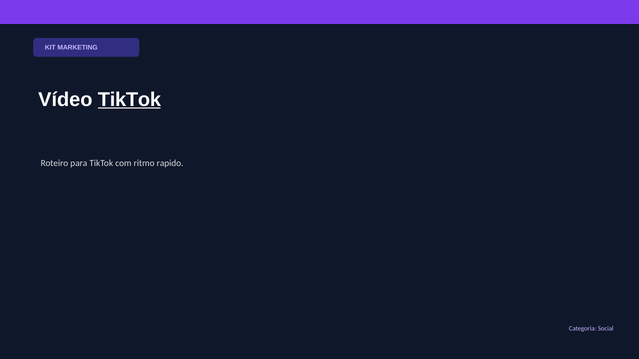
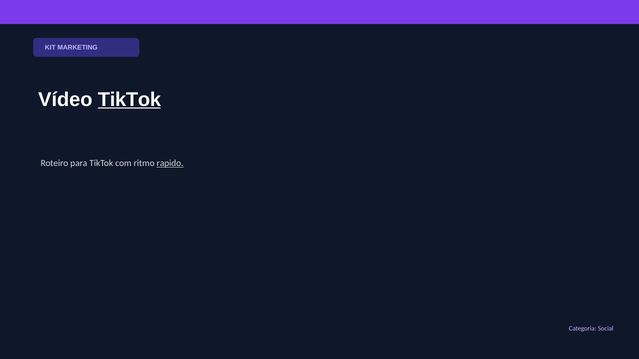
rapido underline: none -> present
